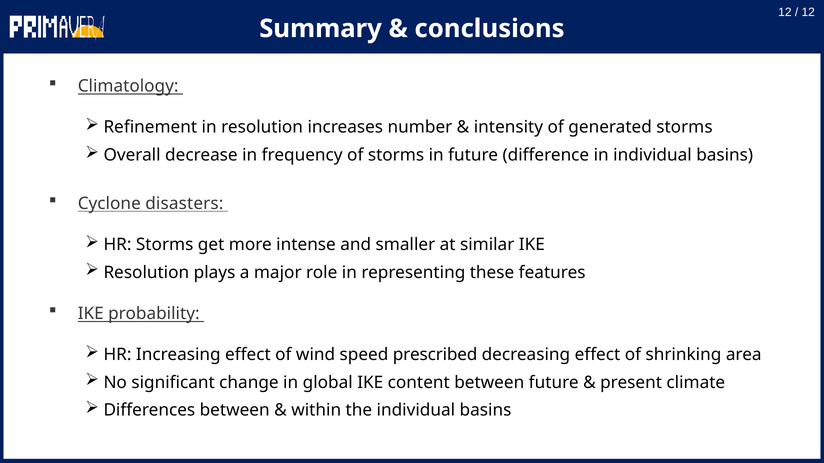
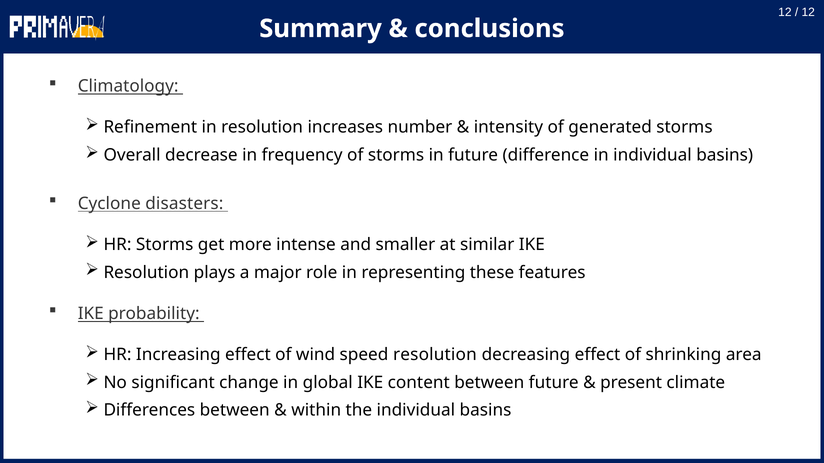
speed prescribed: prescribed -> resolution
